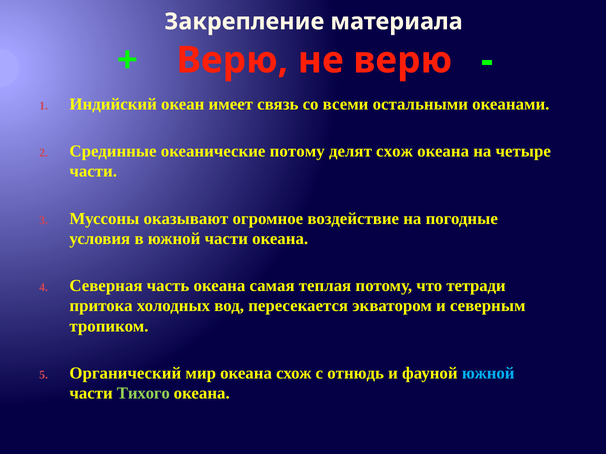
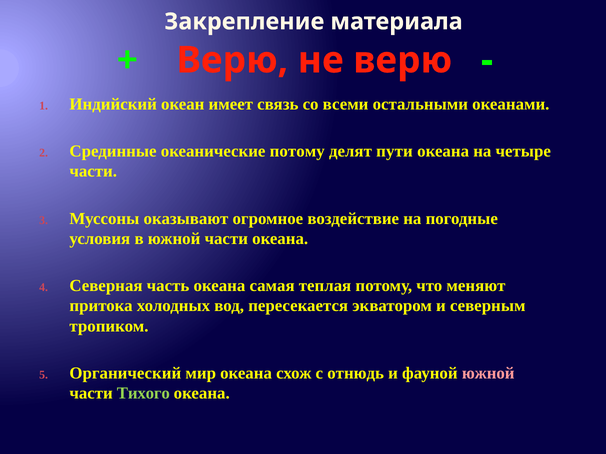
делят схож: схож -> пути
тетради: тетради -> меняют
южной at (488, 374) colour: light blue -> pink
